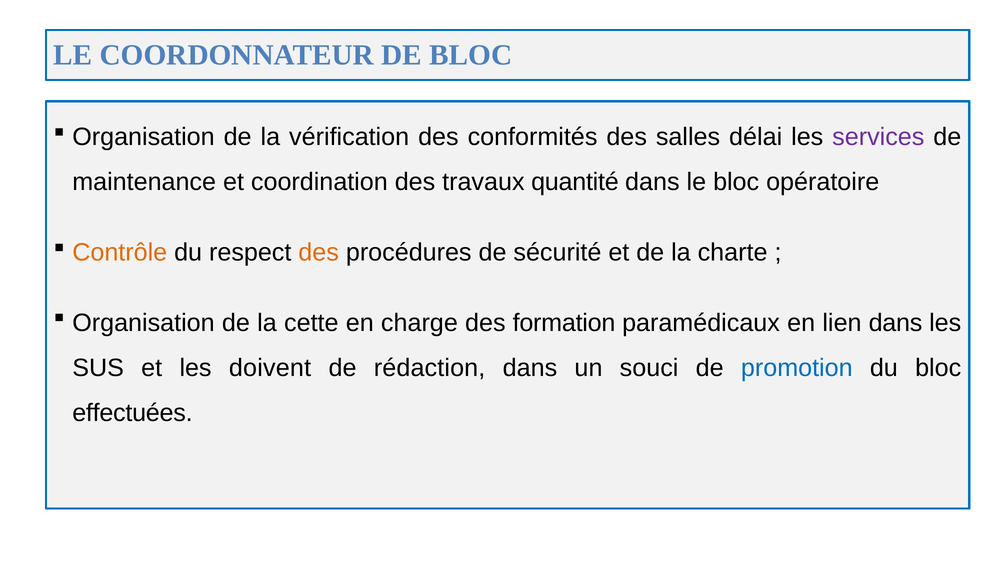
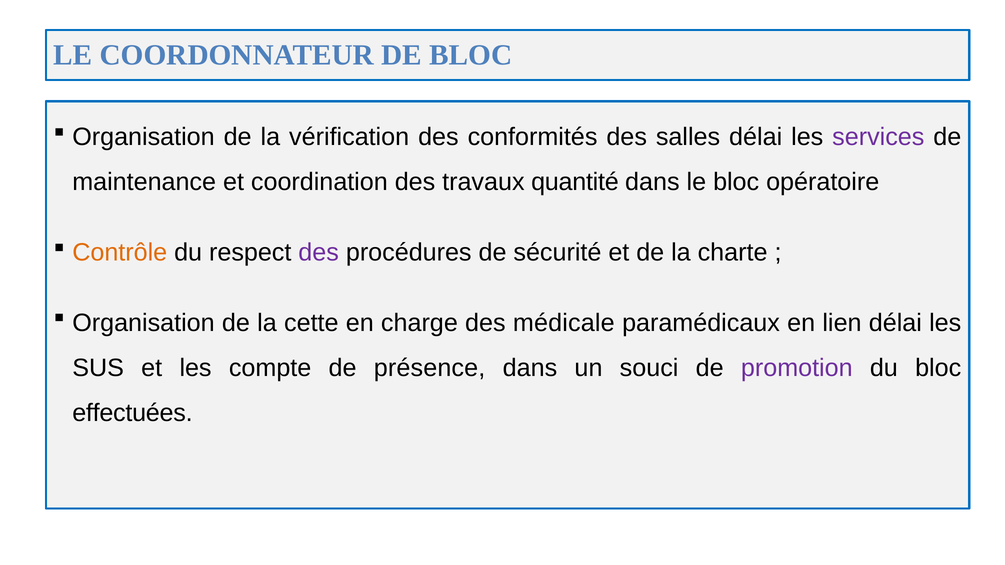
des at (319, 253) colour: orange -> purple
formation: formation -> médicale
lien dans: dans -> délai
doivent: doivent -> compte
rédaction: rédaction -> présence
promotion colour: blue -> purple
